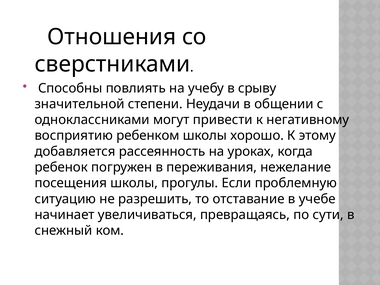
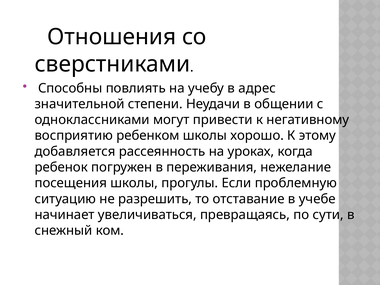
срыву: срыву -> адрес
